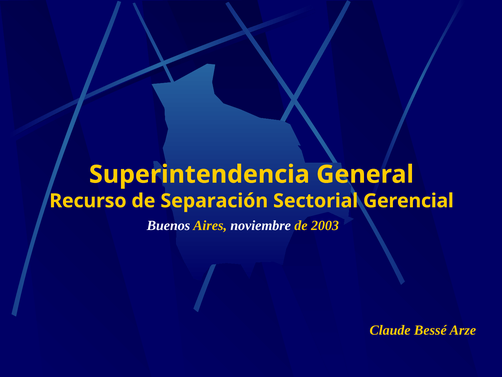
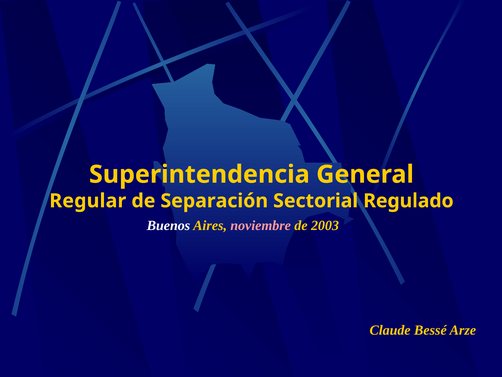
Recurso: Recurso -> Regular
Gerencial: Gerencial -> Regulado
noviembre colour: white -> pink
